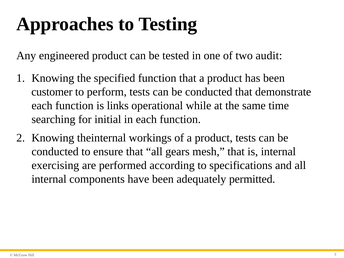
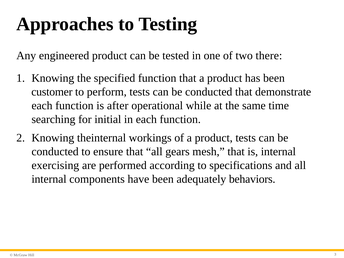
audit: audit -> there
links: links -> after
permitted: permitted -> behaviors
